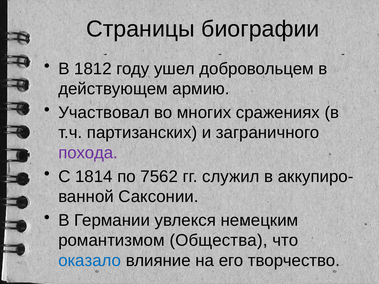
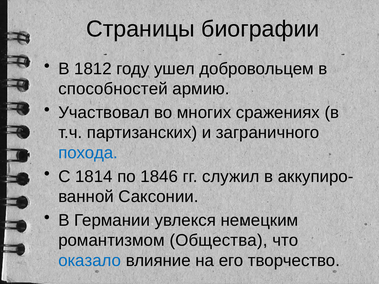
действующем: действующем -> способностей
похода colour: purple -> blue
7562: 7562 -> 1846
